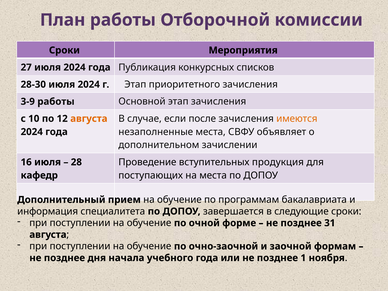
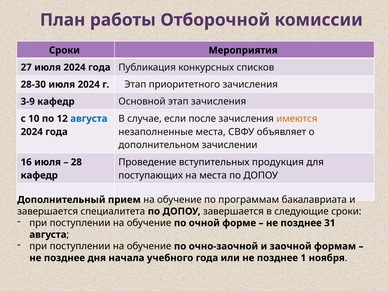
3-9 работы: работы -> кафедр
августа at (89, 119) colour: orange -> blue
информация at (48, 211): информация -> завершается
